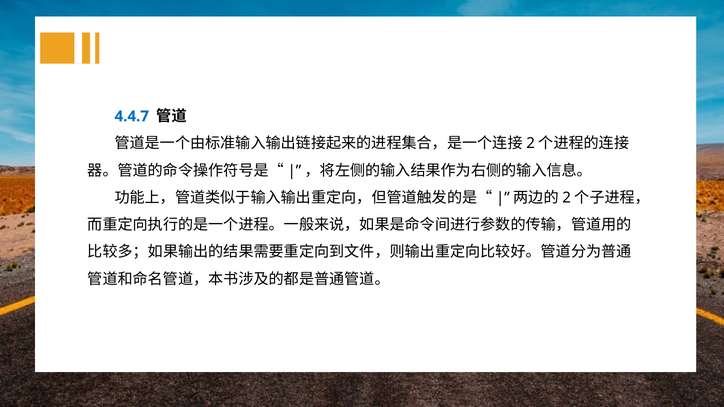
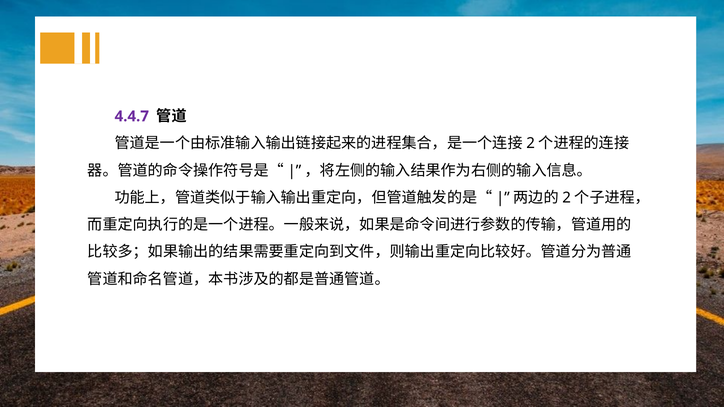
4.4.7 colour: blue -> purple
